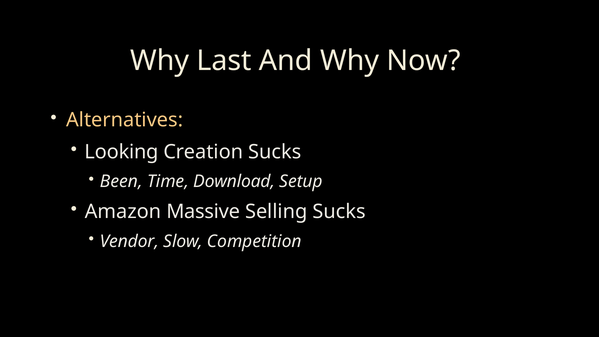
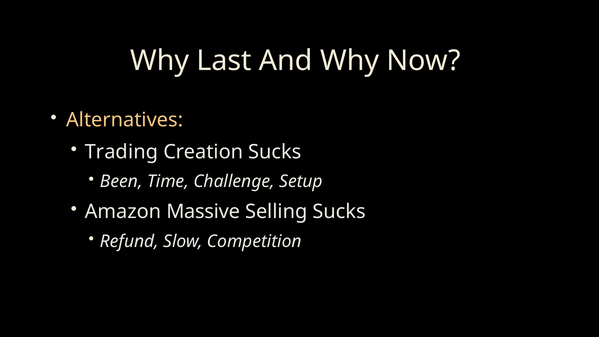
Looking: Looking -> Trading
Download: Download -> Challenge
Vendor: Vendor -> Refund
